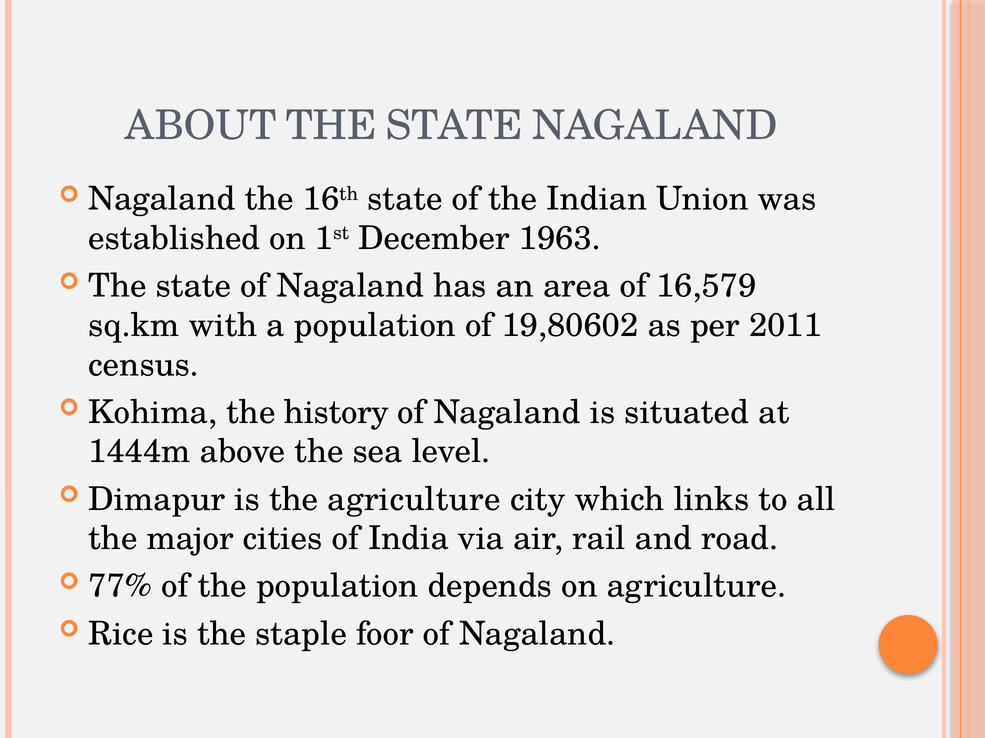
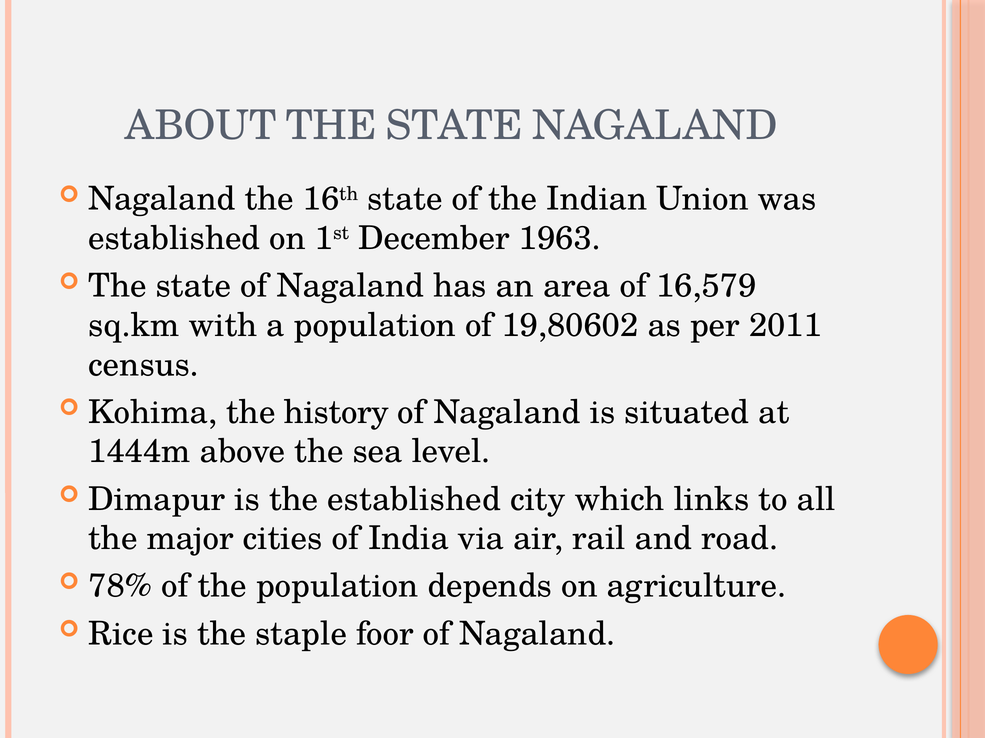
the agriculture: agriculture -> established
77%: 77% -> 78%
